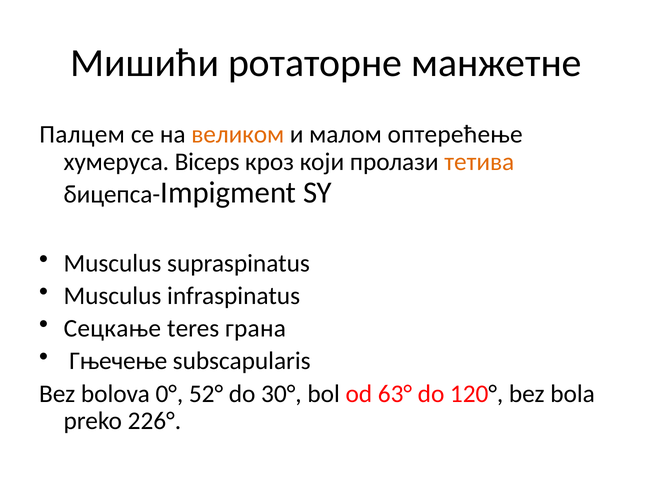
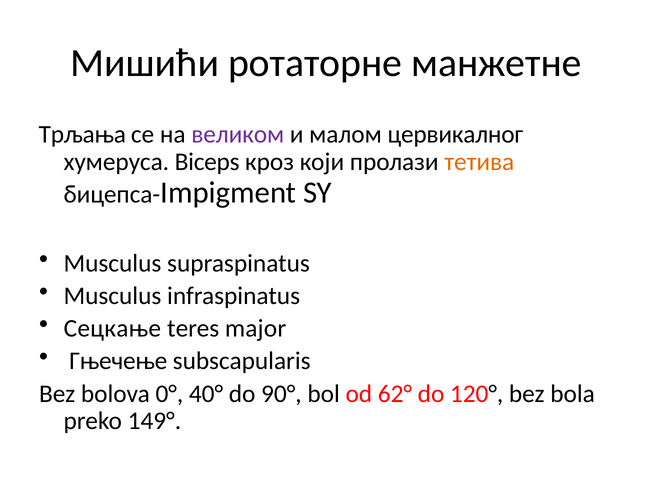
Палцем: Палцем -> Трљања
великом colour: orange -> purple
оптерећење: оптерећење -> цервикалног
грана: грана -> major
52°: 52° -> 40°
30°: 30° -> 90°
63°: 63° -> 62°
226°: 226° -> 149°
